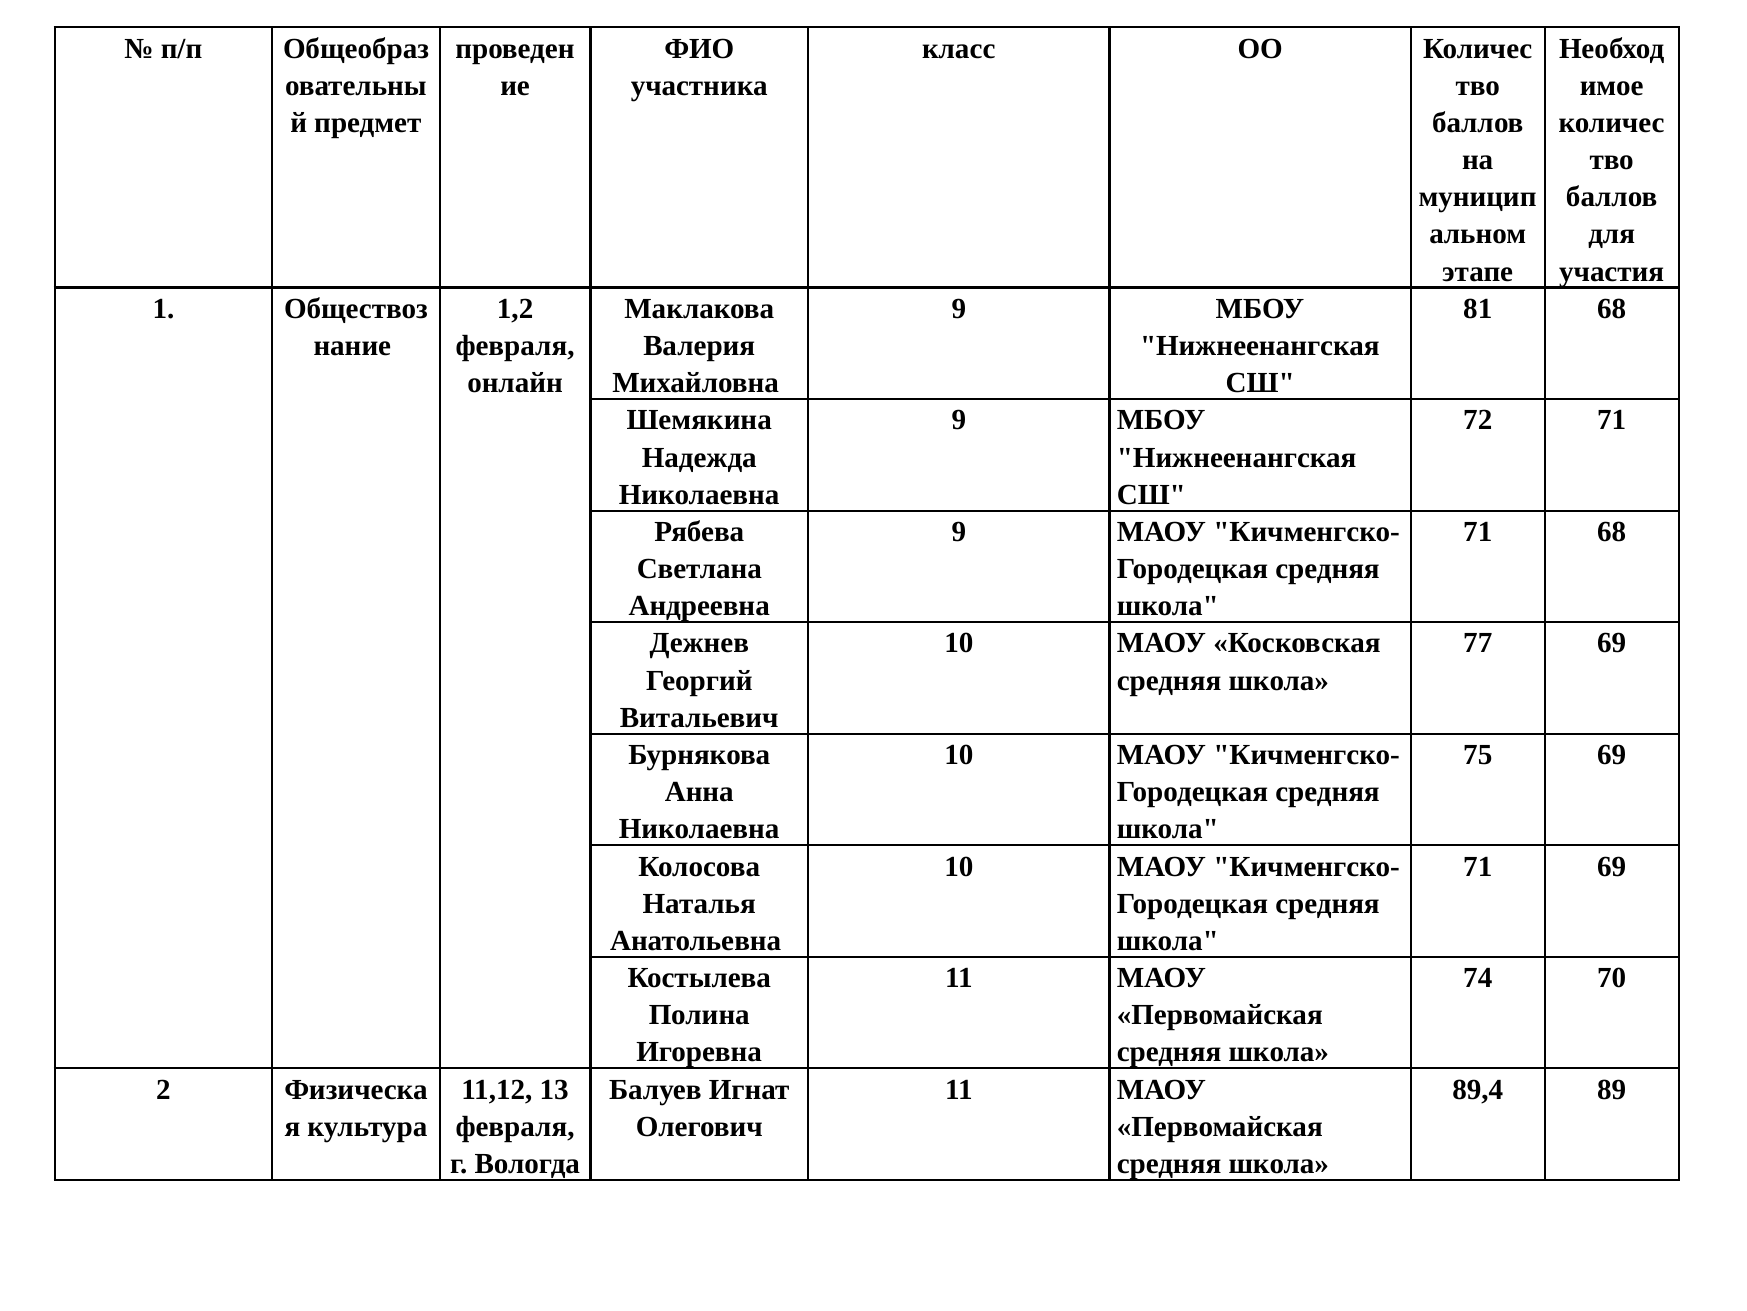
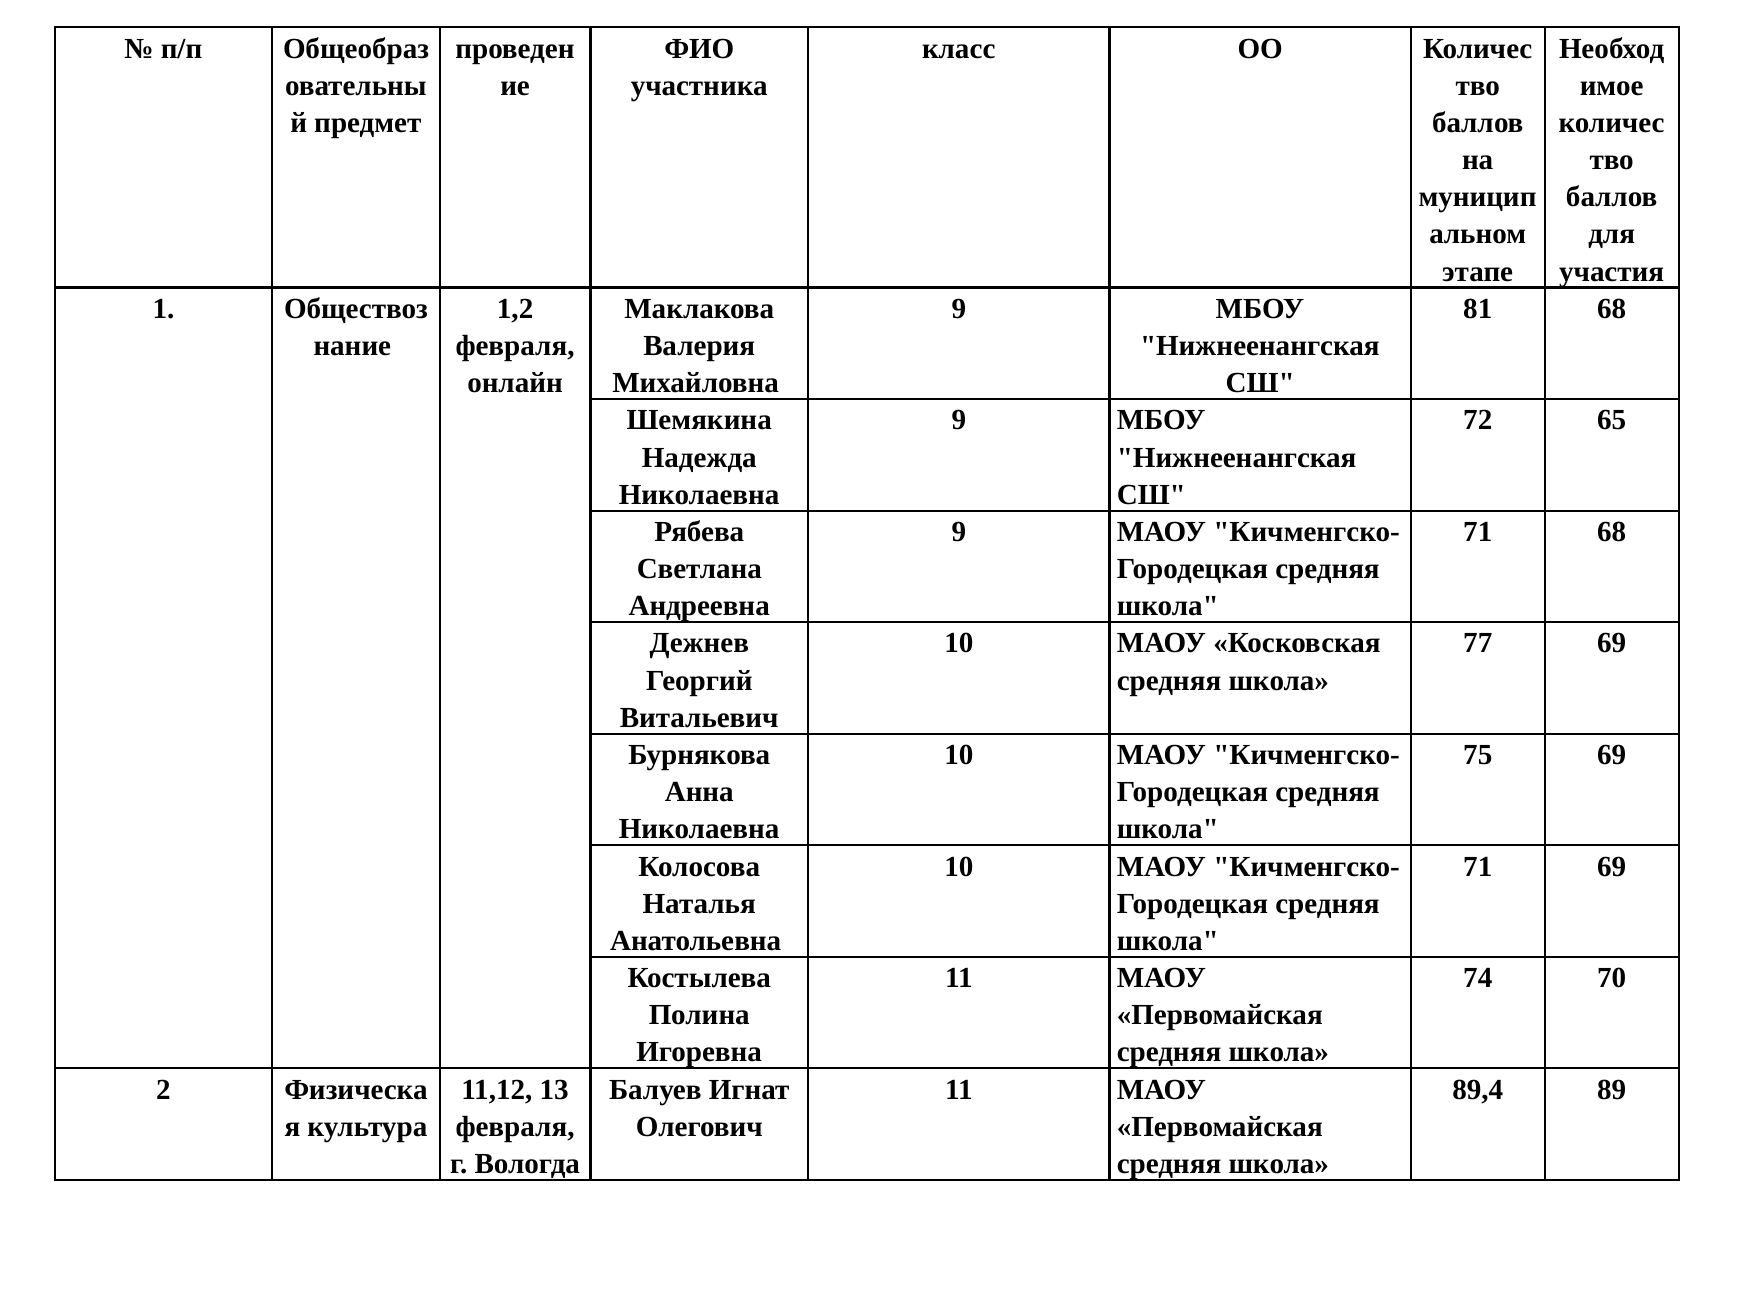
72 71: 71 -> 65
